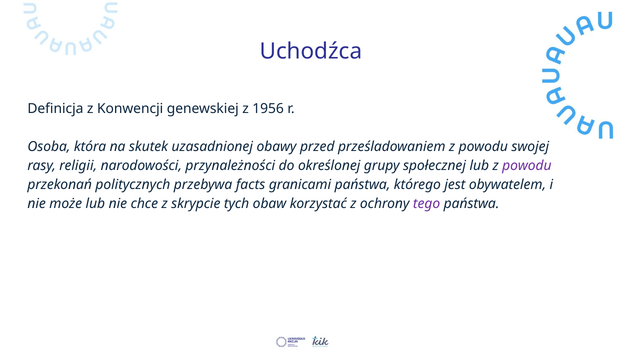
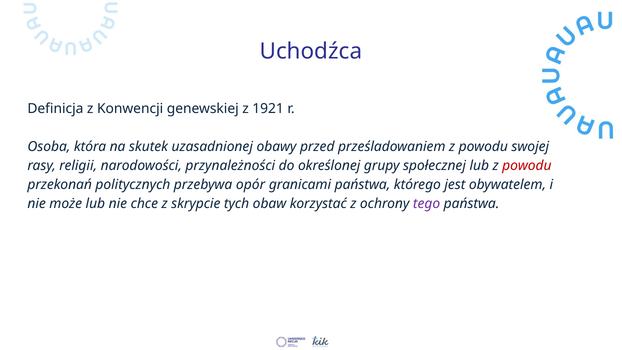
1956: 1956 -> 1921
powodu at (527, 166) colour: purple -> red
facts: facts -> opór
